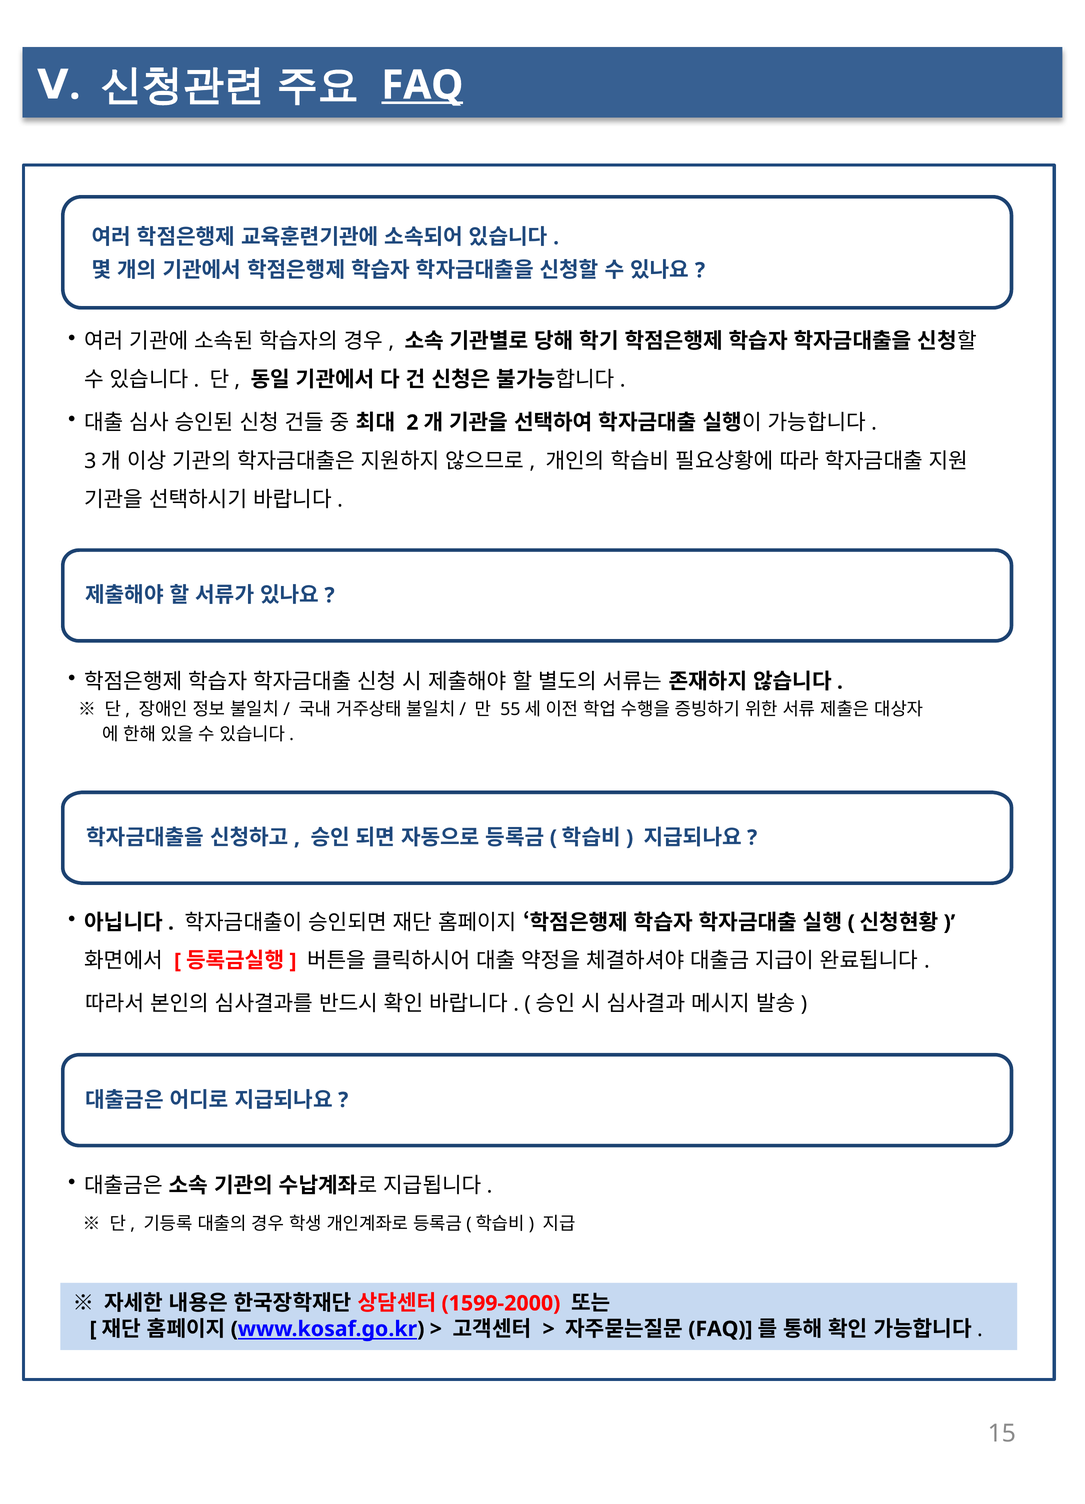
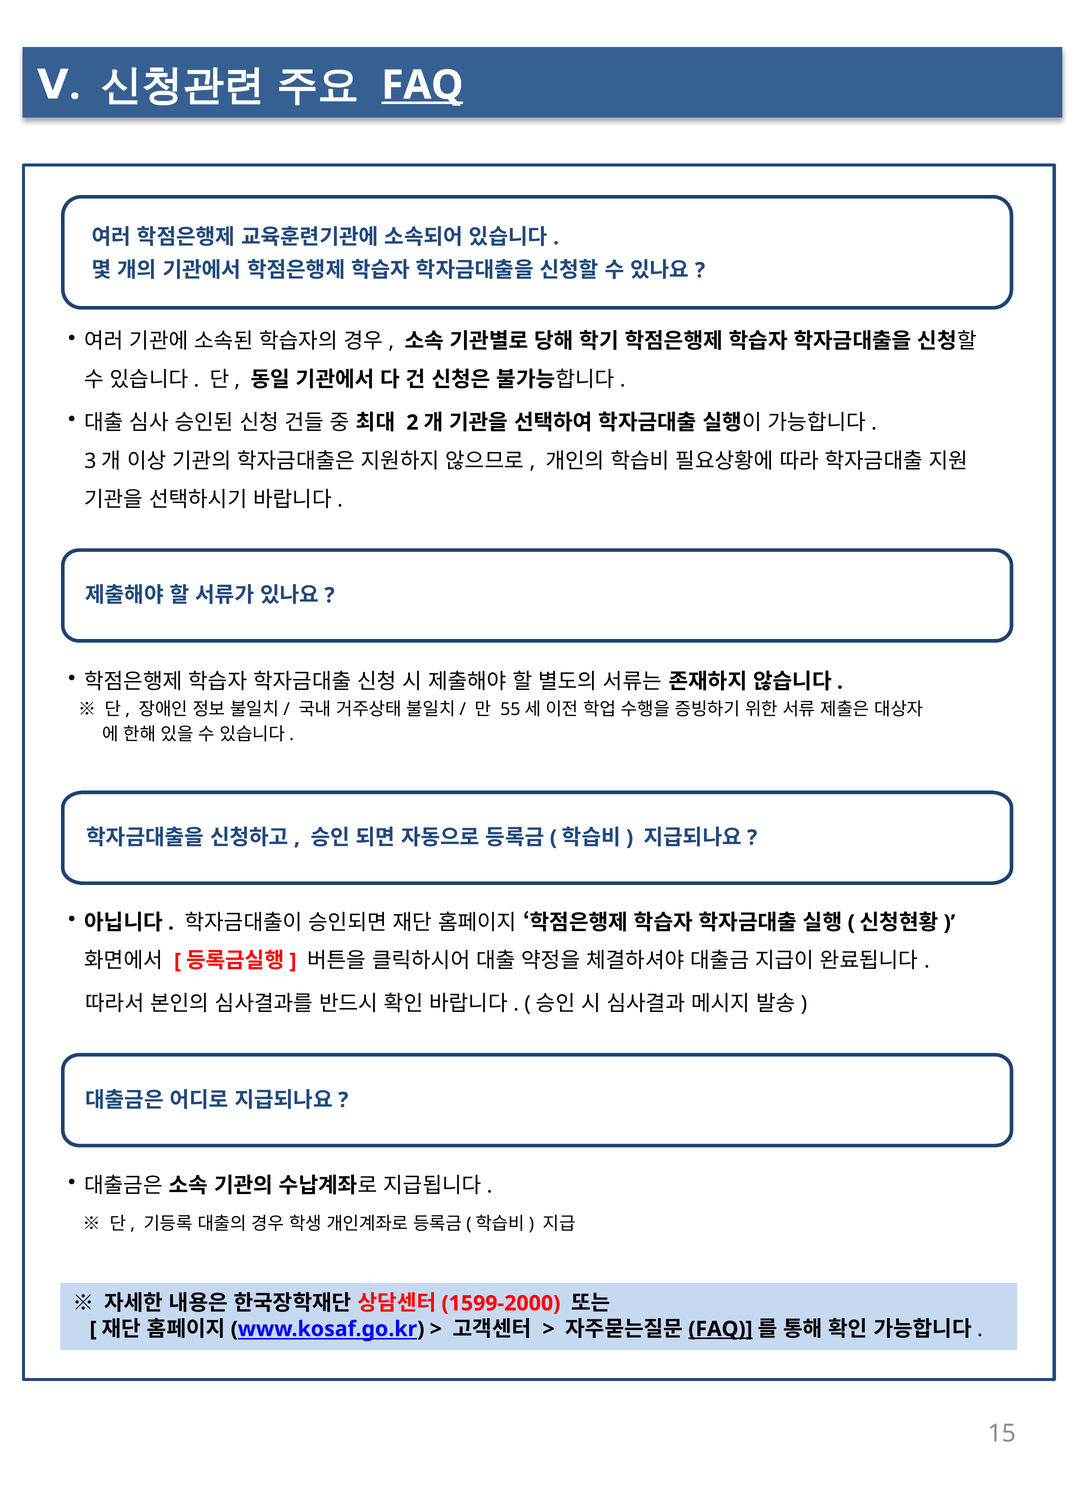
FAQ at (720, 1329) underline: none -> present
